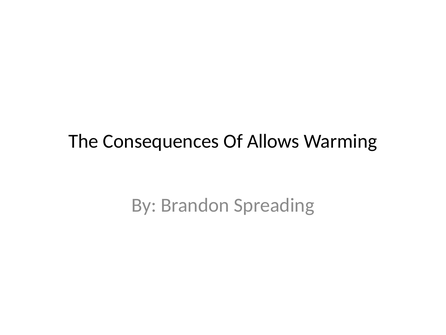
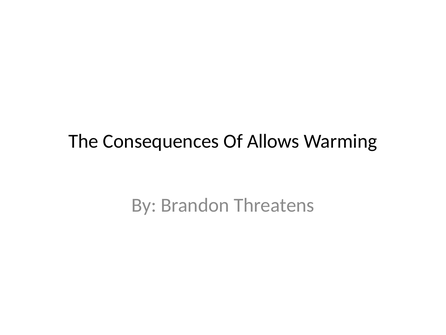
Spreading: Spreading -> Threatens
